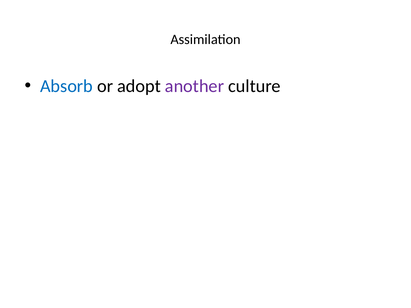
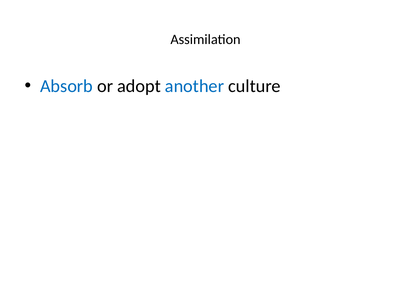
another colour: purple -> blue
